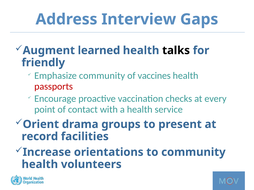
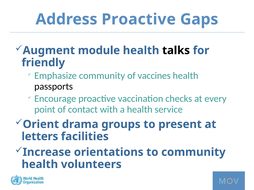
Address Interview: Interview -> Proactive
learned: learned -> module
passports colour: red -> black
record: record -> letters
